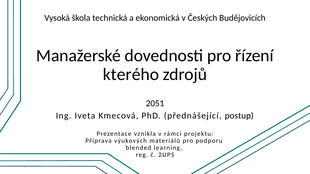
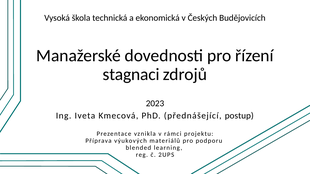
kterého: kterého -> stagnaci
2051: 2051 -> 2023
